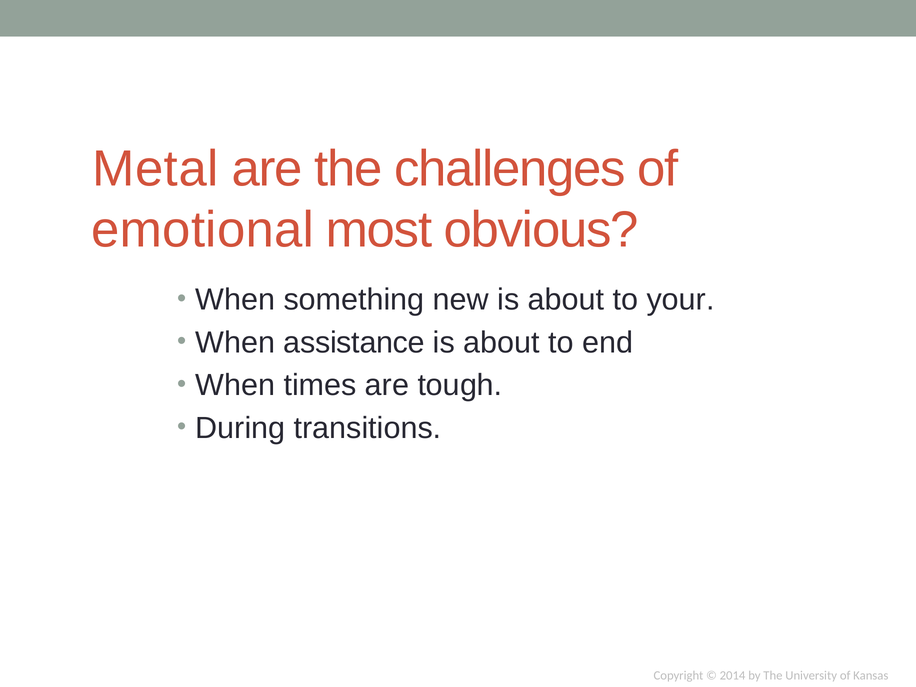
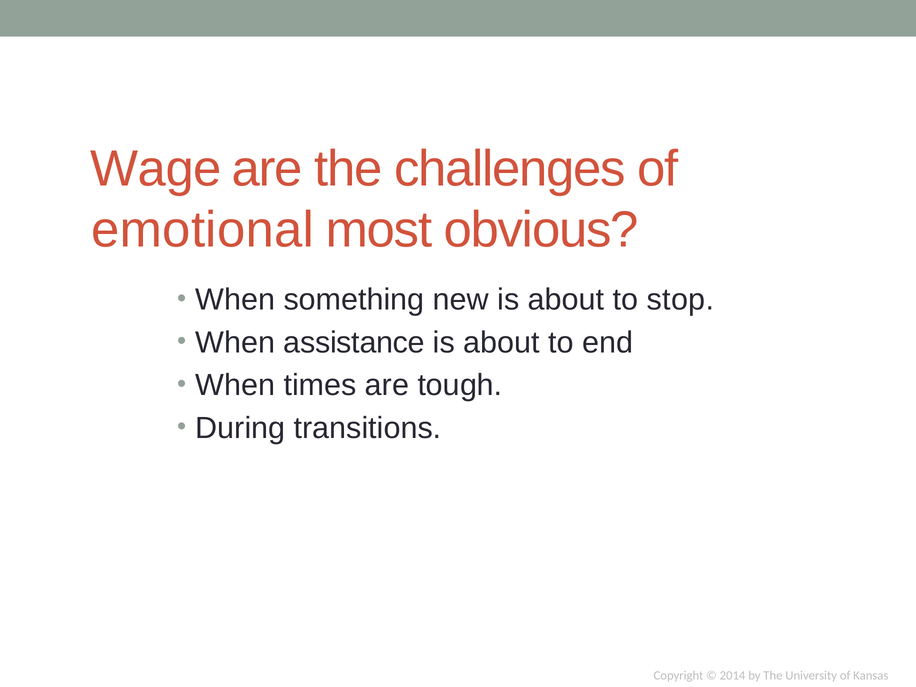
Metal: Metal -> Wage
your: your -> stop
